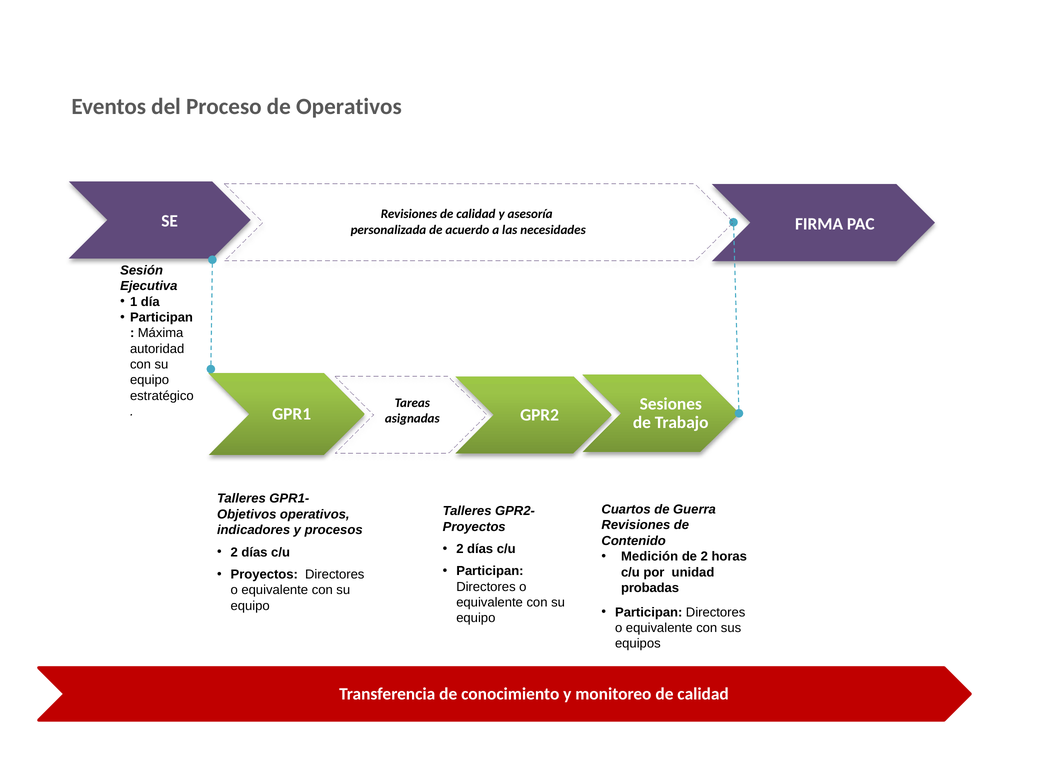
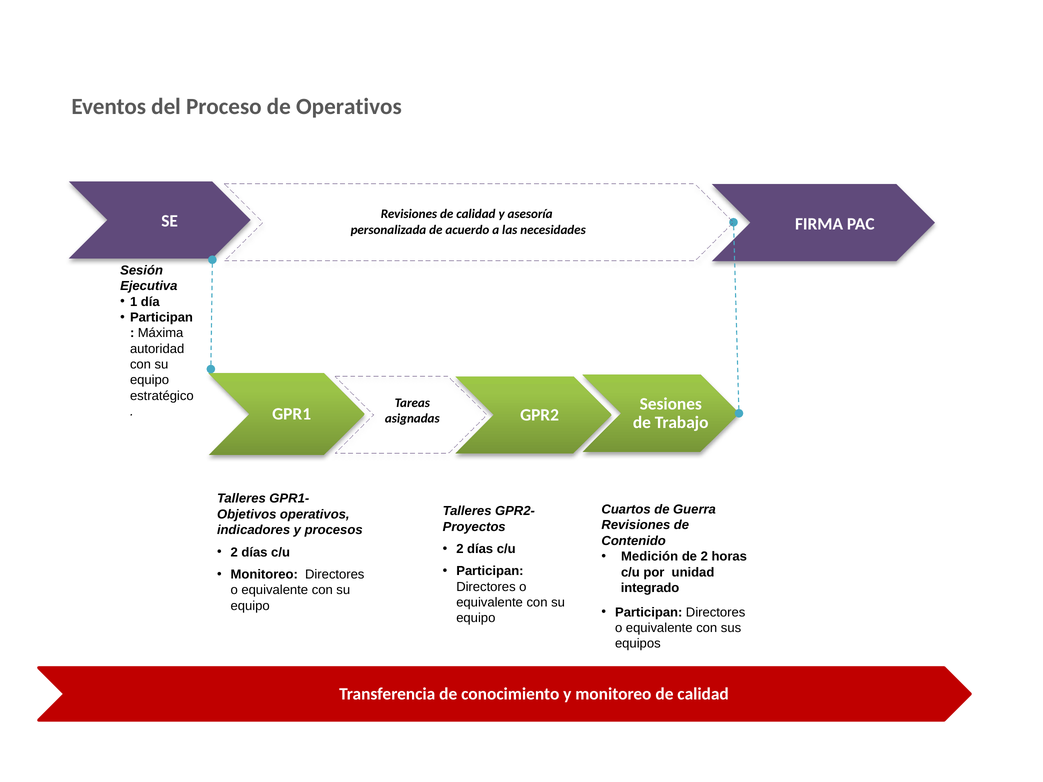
Proyectos at (264, 575): Proyectos -> Monitoreo
probadas: probadas -> integrado
